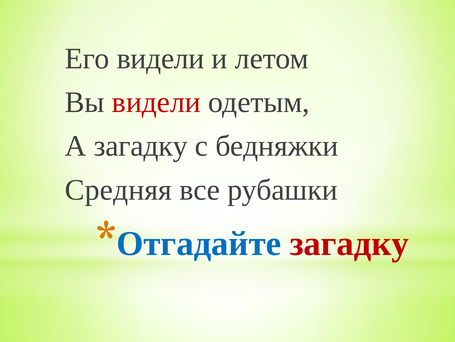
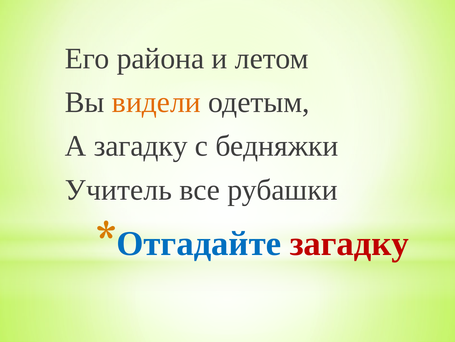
Его видели: видели -> района
видели at (156, 102) colour: red -> orange
Средняя: Средняя -> Учитель
